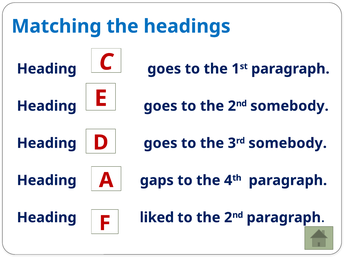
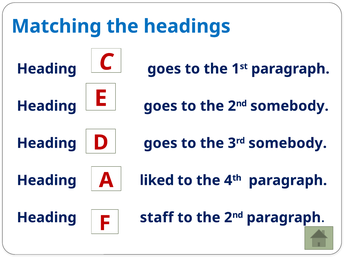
gaps: gaps -> liked
liked: liked -> staff
